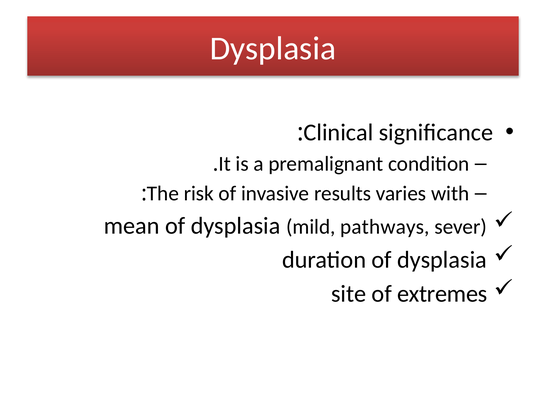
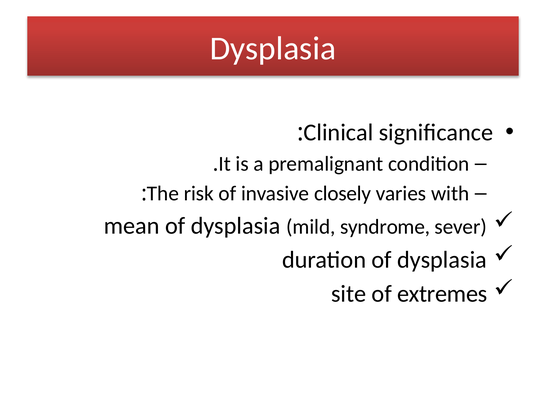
results: results -> closely
pathways: pathways -> syndrome
